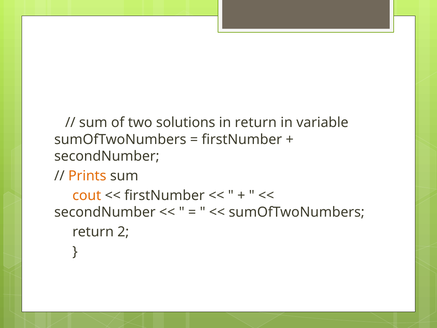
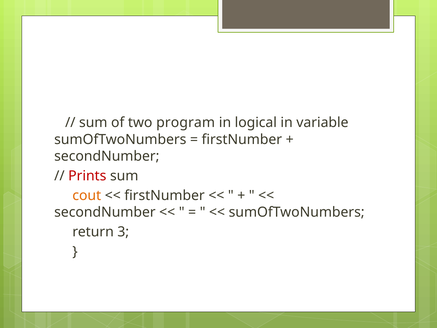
solutions: solutions -> program
in return: return -> logical
Prints colour: orange -> red
2: 2 -> 3
